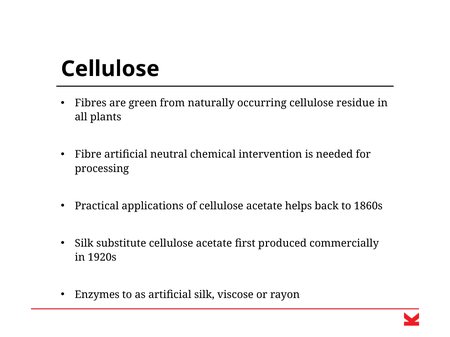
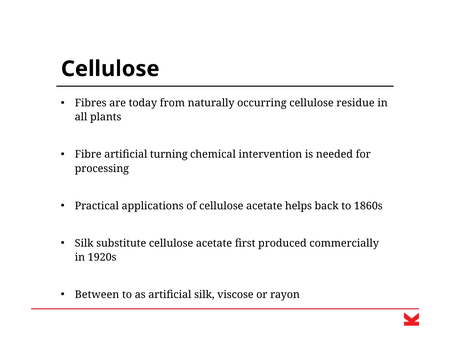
green: green -> today
neutral: neutral -> turning
Enzymes: Enzymes -> Between
